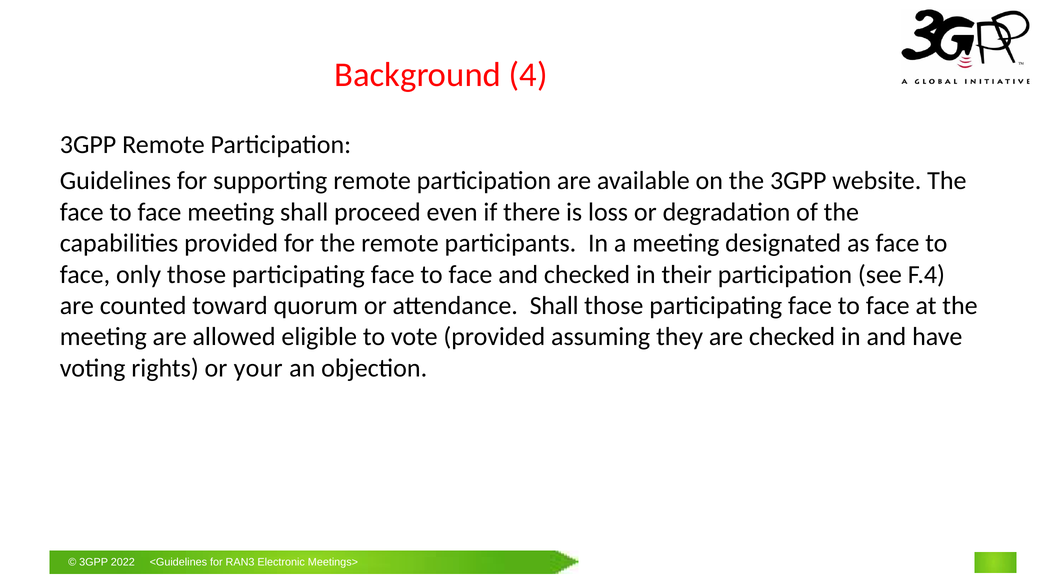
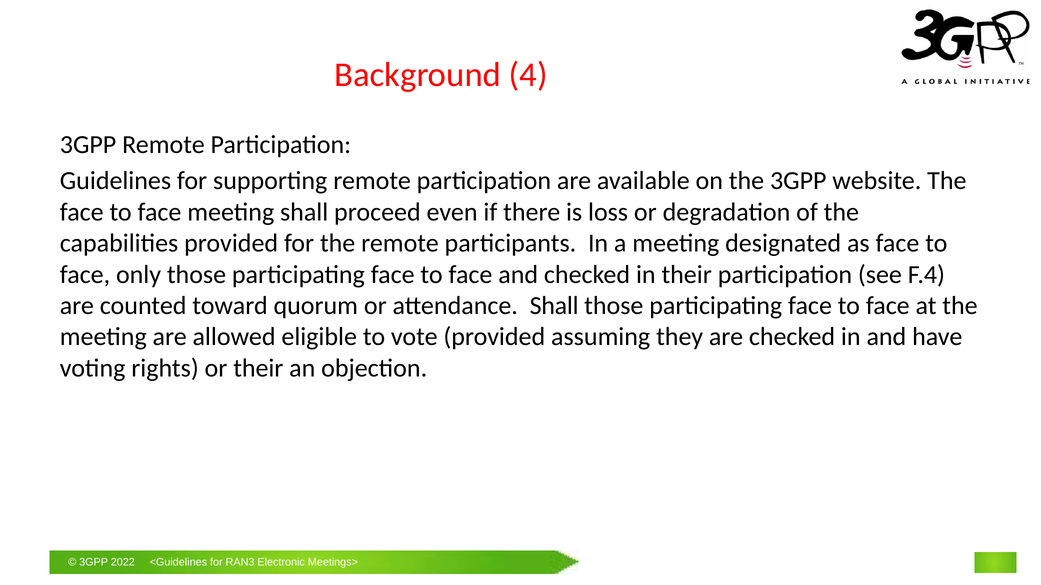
or your: your -> their
